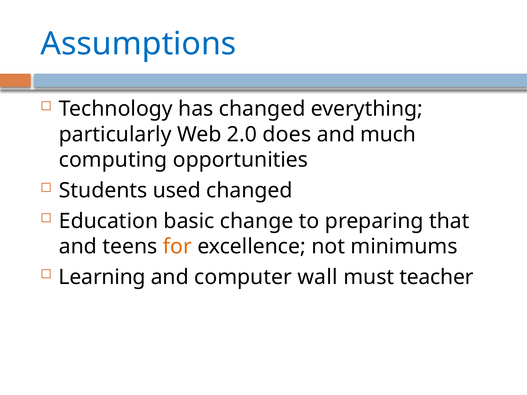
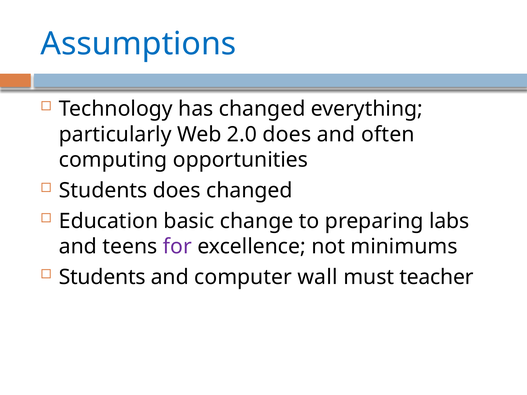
much: much -> often
Students used: used -> does
that: that -> labs
for colour: orange -> purple
Learning at (102, 277): Learning -> Students
